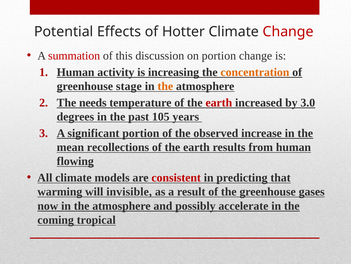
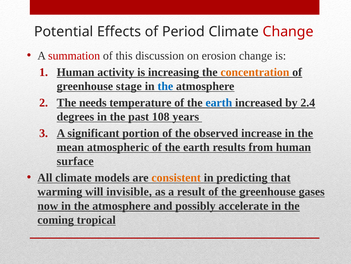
Hotter: Hotter -> Period
on portion: portion -> erosion
the at (165, 86) colour: orange -> blue
earth at (219, 102) colour: red -> blue
3.0: 3.0 -> 2.4
105: 105 -> 108
recollections: recollections -> atmospheric
flowing: flowing -> surface
consistent colour: red -> orange
